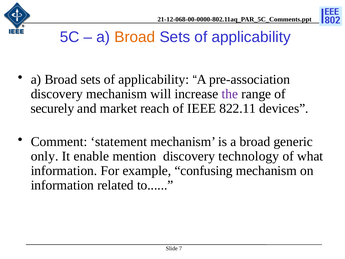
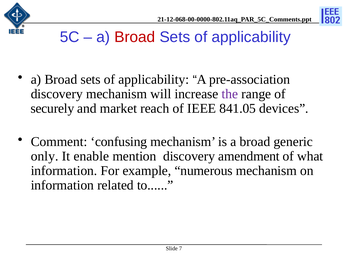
Broad at (135, 37) colour: orange -> red
822.11: 822.11 -> 841.05
statement: statement -> confusing
technology: technology -> amendment
confusing: confusing -> numerous
